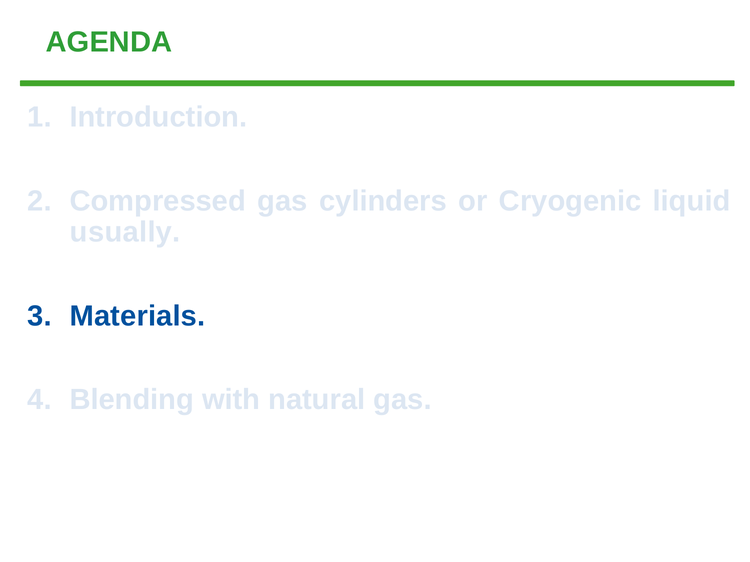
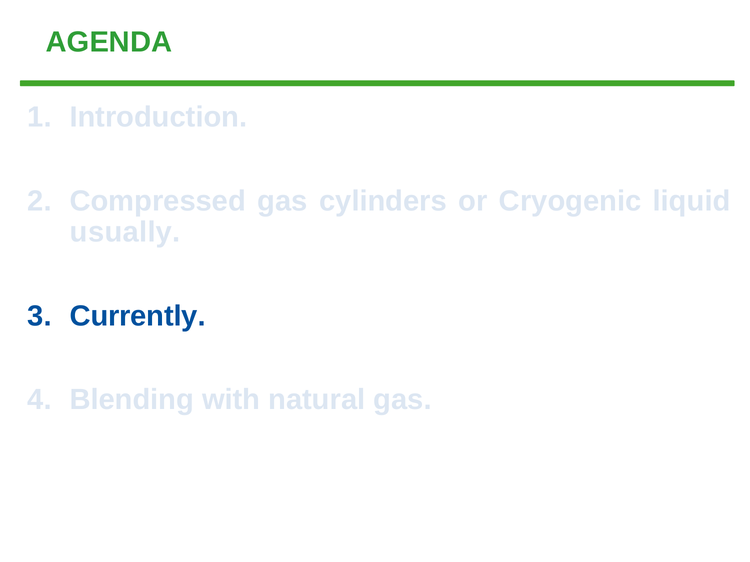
Materials: Materials -> Currently
